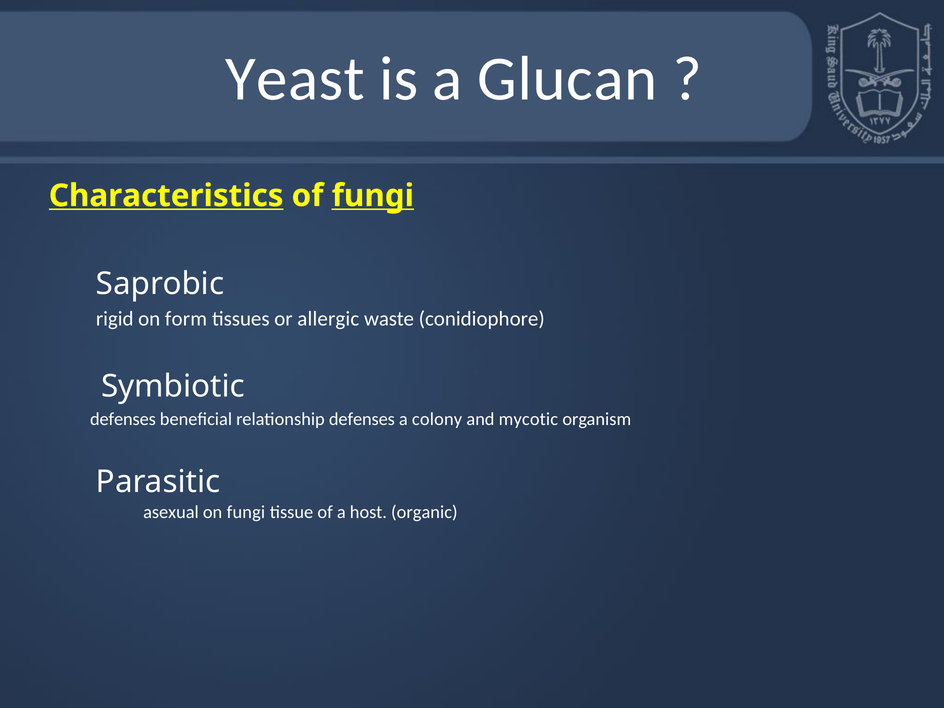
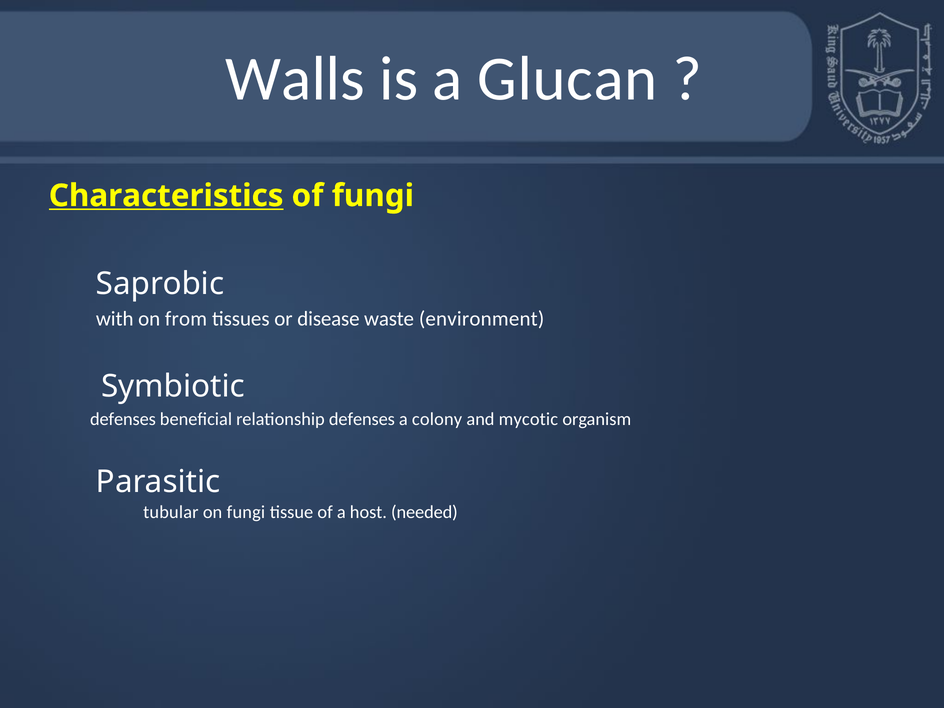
Yeast: Yeast -> Walls
fungi at (373, 196) underline: present -> none
rigid: rigid -> with
form: form -> from
allergic: allergic -> disease
conidiophore: conidiophore -> environment
asexual: asexual -> tubular
organic: organic -> needed
